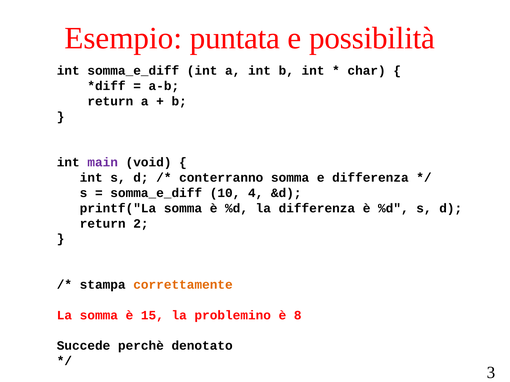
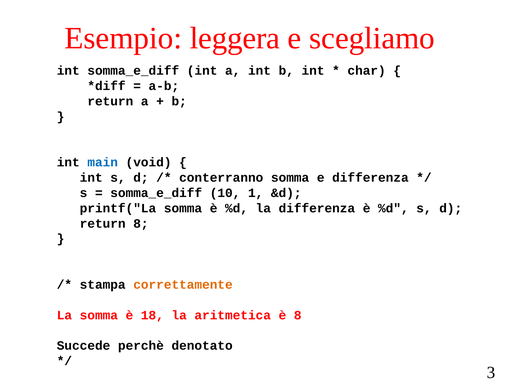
puntata: puntata -> leggera
possibilità: possibilità -> scegliamo
main colour: purple -> blue
10 4: 4 -> 1
return 2: 2 -> 8
15: 15 -> 18
problemino: problemino -> aritmetica
